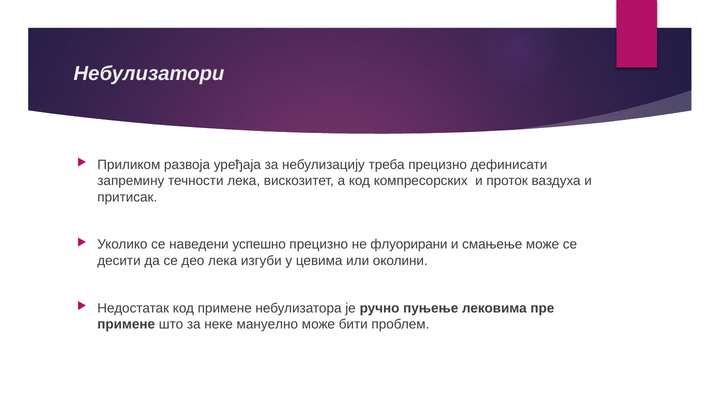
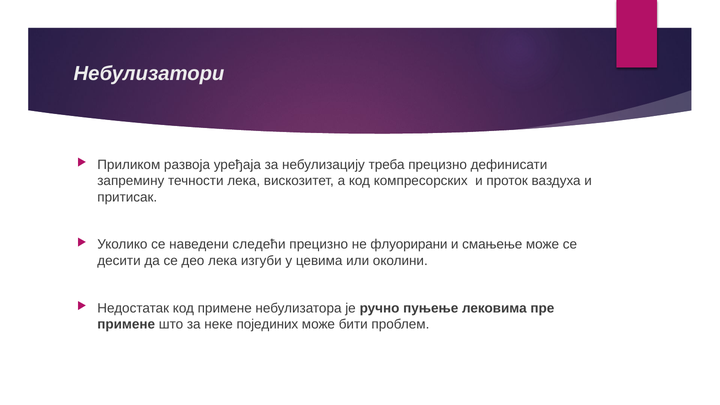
успешно: успешно -> следећи
мануелно: мануелно -> појединих
